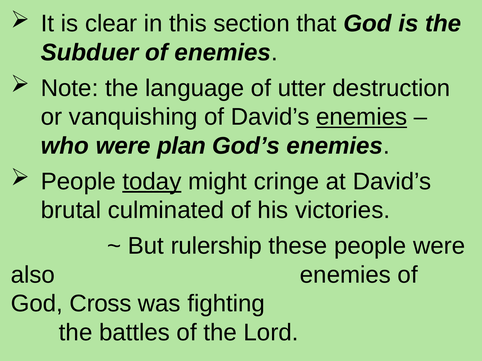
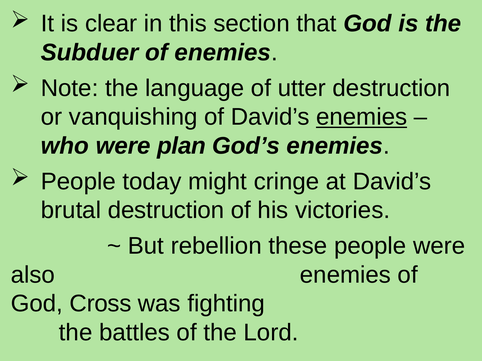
today underline: present -> none
brutal culminated: culminated -> destruction
rulership: rulership -> rebellion
